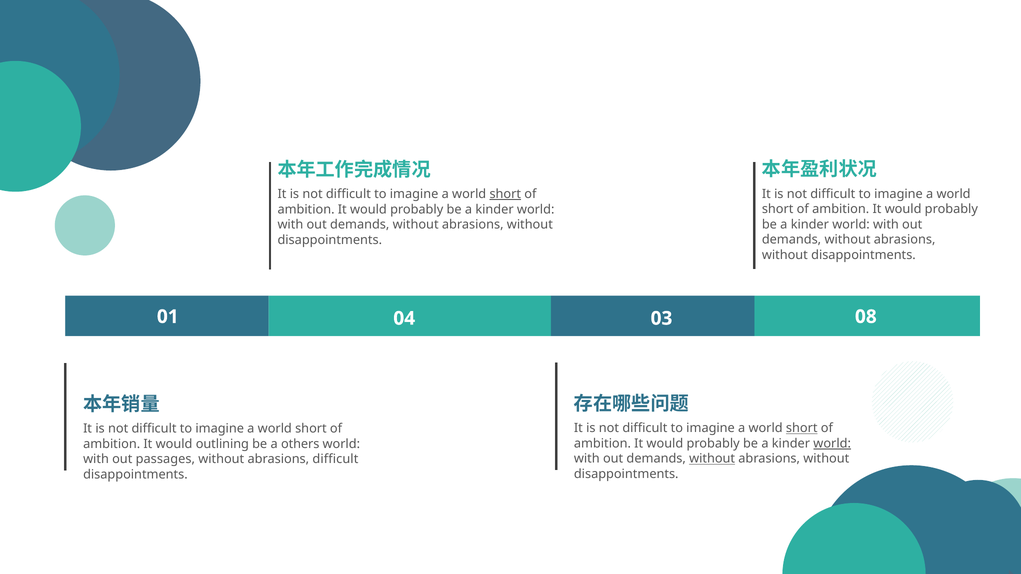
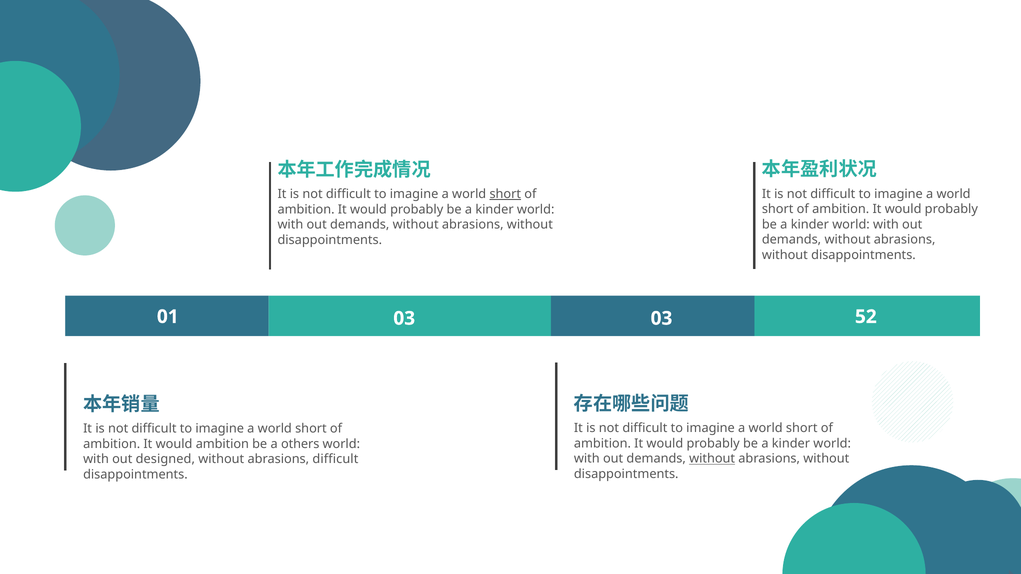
01 04: 04 -> 03
08: 08 -> 52
short at (802, 428) underline: present -> none
world at (832, 444) underline: present -> none
would outlining: outlining -> ambition
passages: passages -> designed
